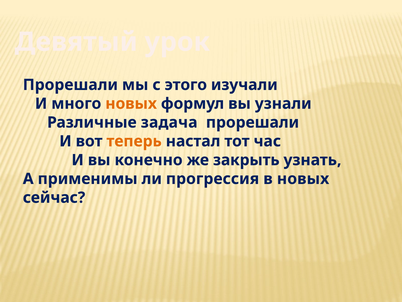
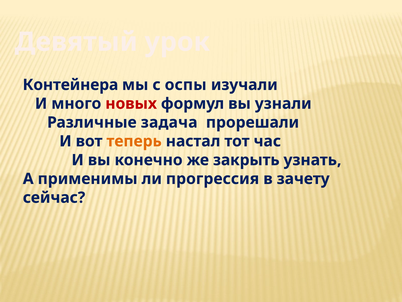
Прорешали at (70, 85): Прорешали -> Контейнера
этого: этого -> оспы
новых at (131, 103) colour: orange -> red
в новых: новых -> зачету
